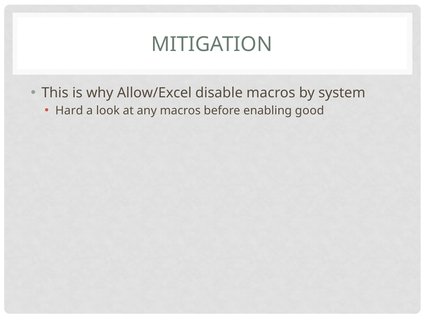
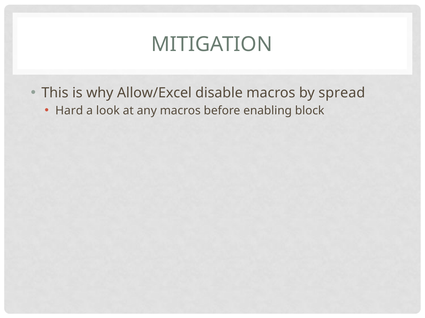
system: system -> spread
good: good -> block
